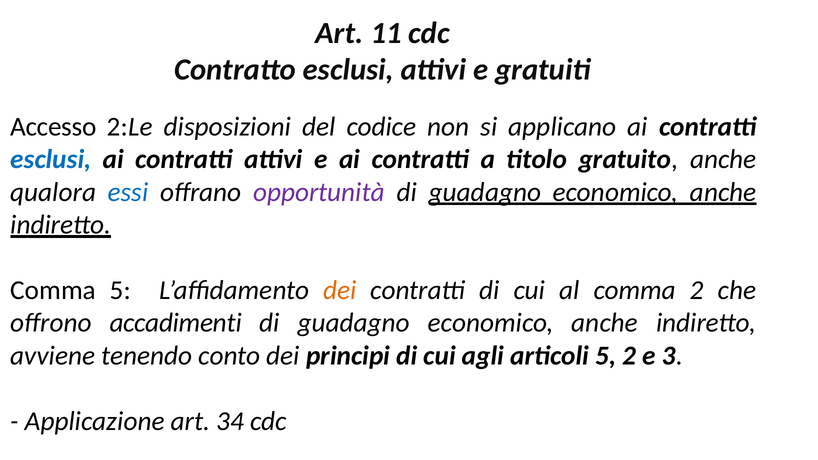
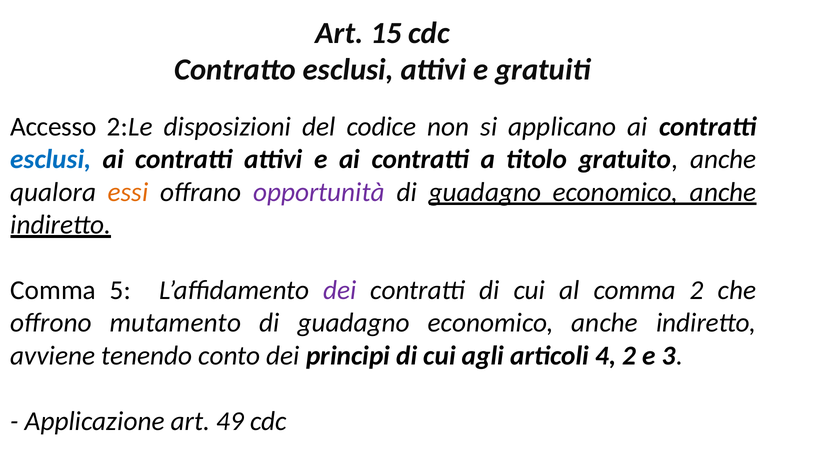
11: 11 -> 15
essi colour: blue -> orange
dei at (340, 290) colour: orange -> purple
accadimenti: accadimenti -> mutamento
articoli 5: 5 -> 4
34: 34 -> 49
